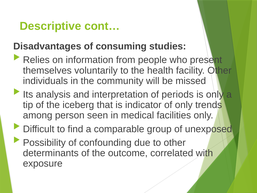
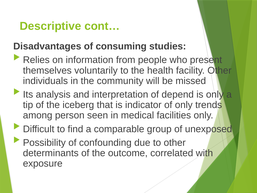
periods: periods -> depend
